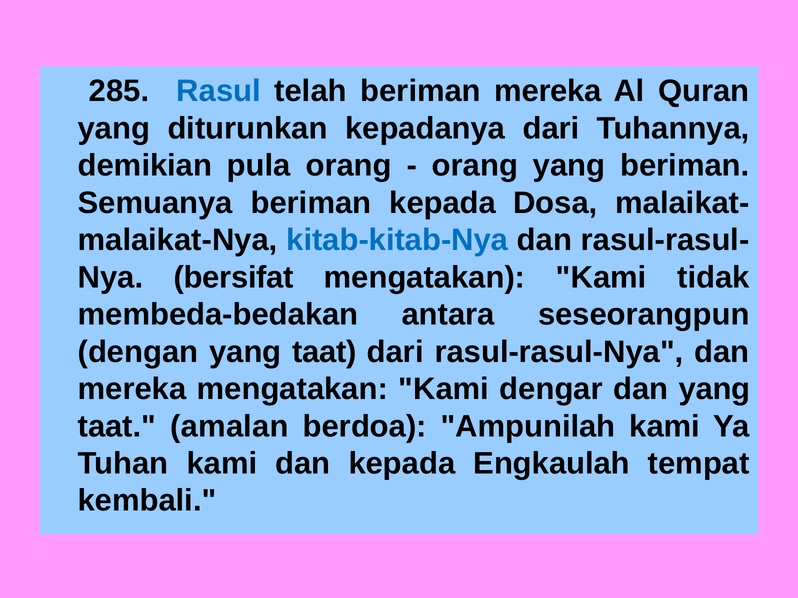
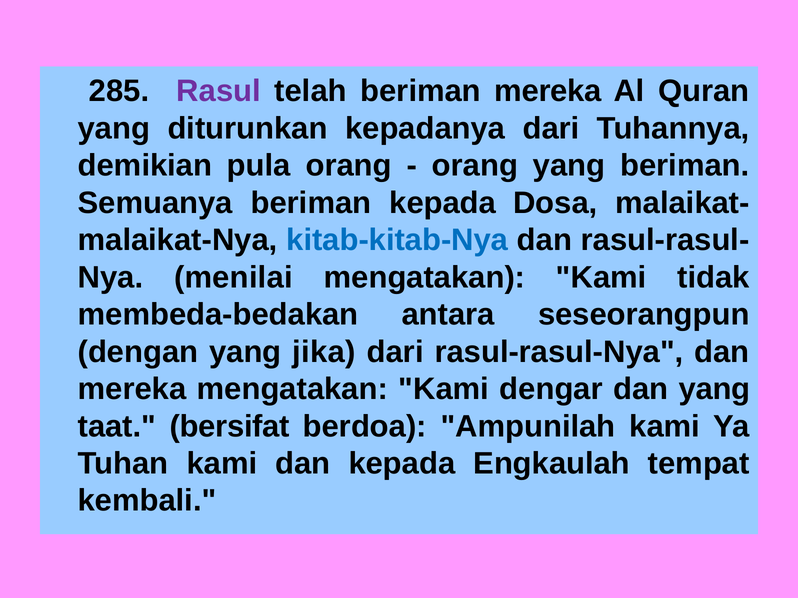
Rasul colour: blue -> purple
bersifat: bersifat -> menilai
dengan yang taat: taat -> jika
amalan: amalan -> bersifat
